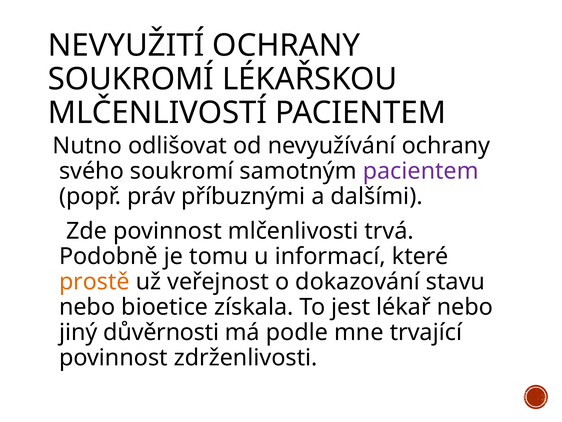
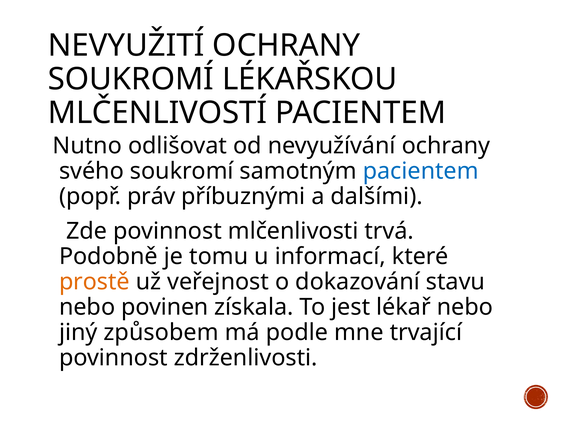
pacientem at (421, 171) colour: purple -> blue
bioetice: bioetice -> povinen
důvěrnosti: důvěrnosti -> způsobem
